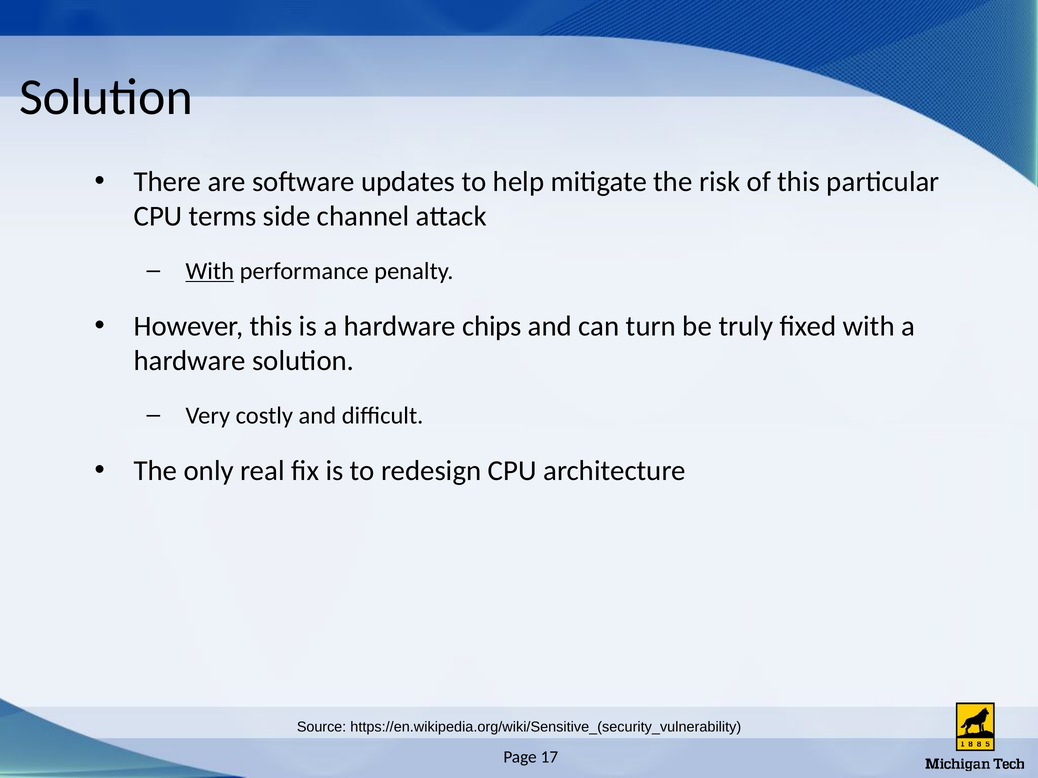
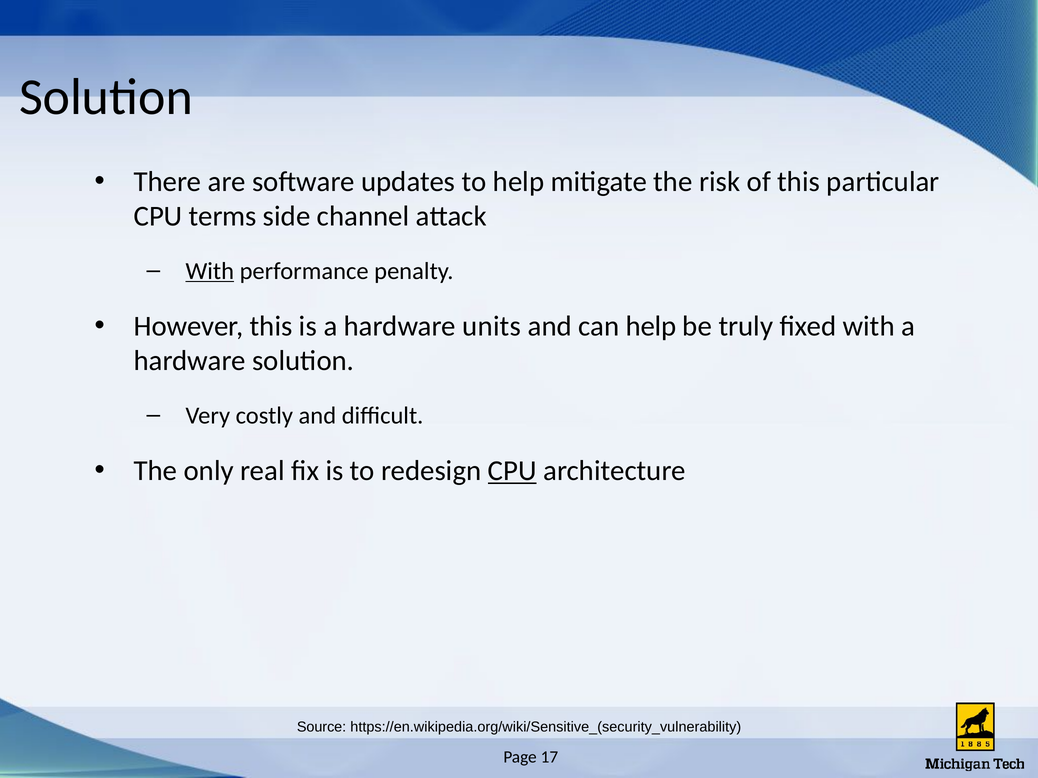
chips: chips -> units
can turn: turn -> help
CPU at (512, 471) underline: none -> present
